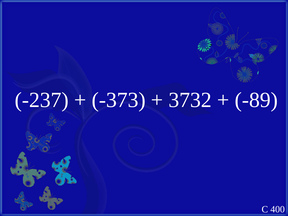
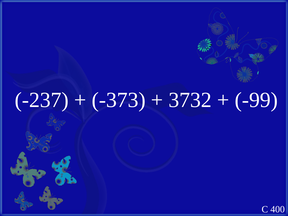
-89: -89 -> -99
